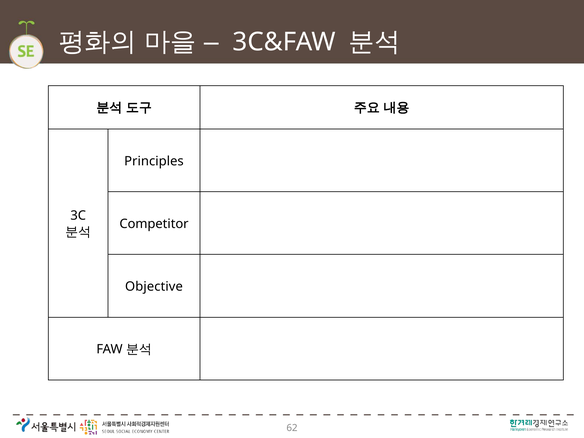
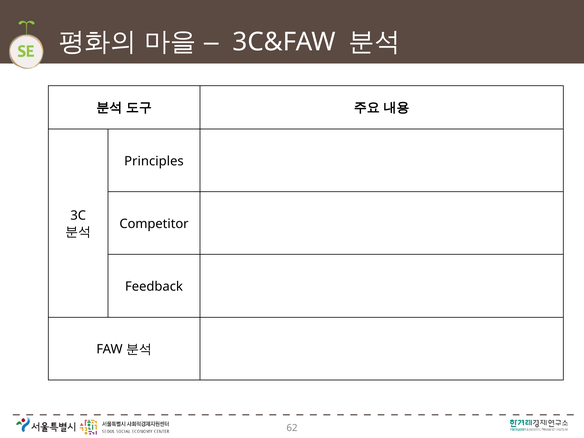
Objective: Objective -> Feedback
